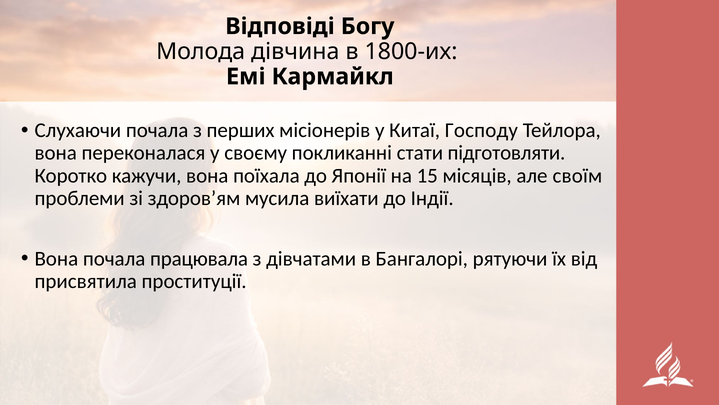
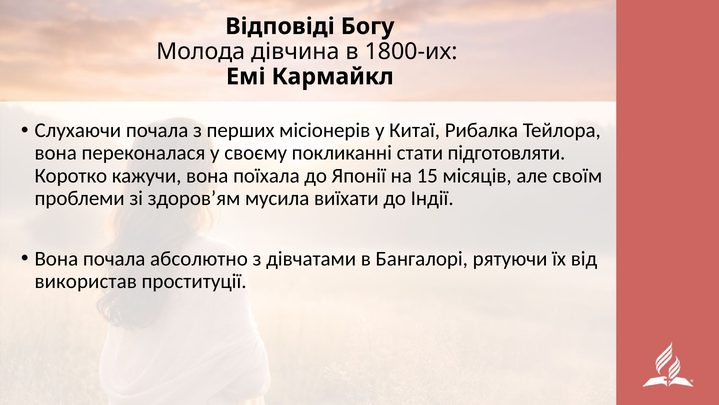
Господу: Господу -> Рибалка
працювала: працювала -> абсолютно
присвятила: присвятила -> використав
